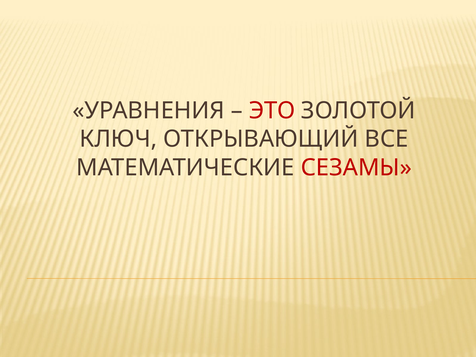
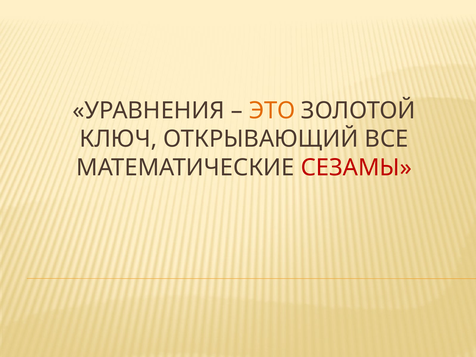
ЭТО colour: red -> orange
